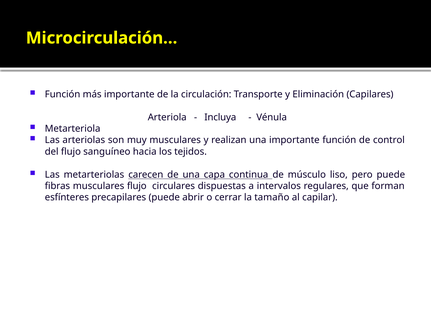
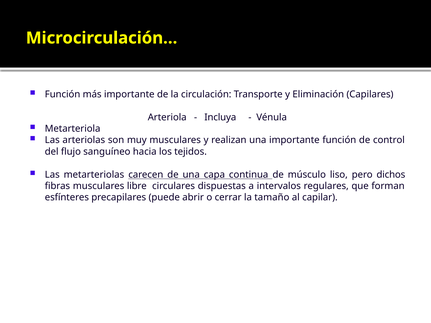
pero puede: puede -> dichos
musculares flujo: flujo -> libre
